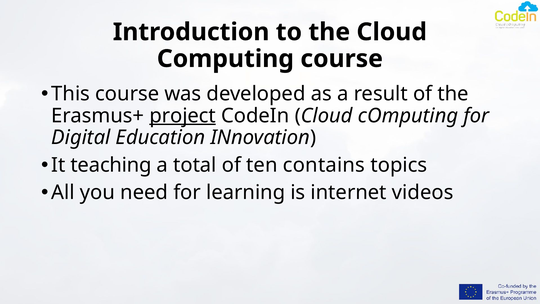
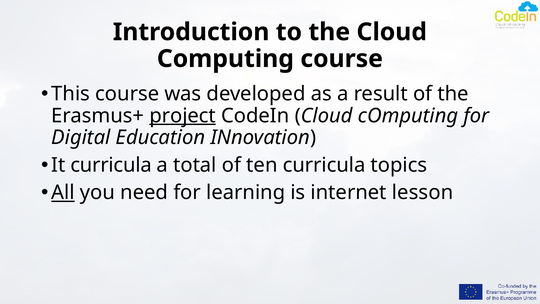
It teaching: teaching -> curricula
ten contains: contains -> curricula
All underline: none -> present
videos: videos -> lesson
